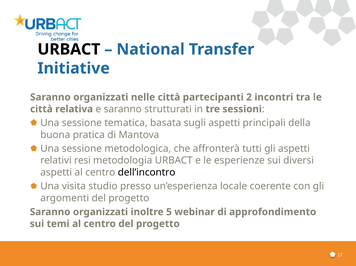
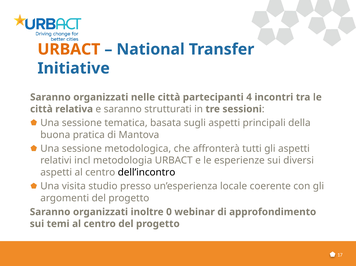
URBACT at (69, 49) colour: black -> orange
2: 2 -> 4
resi: resi -> incl
5: 5 -> 0
